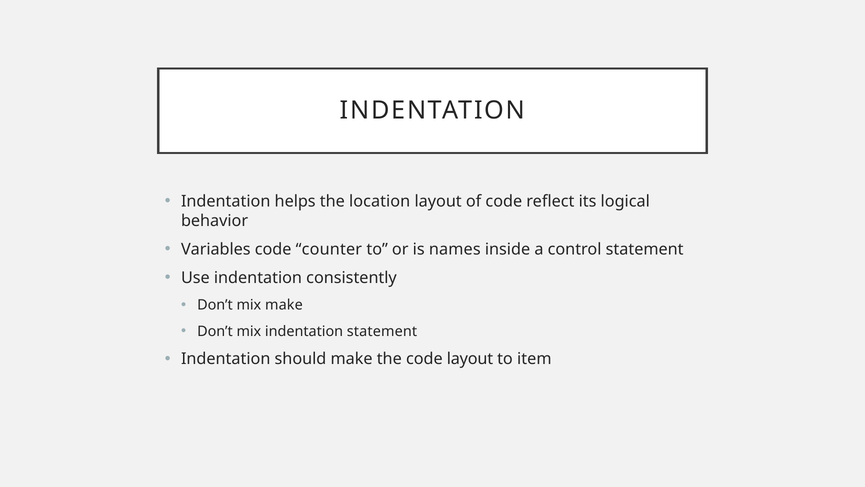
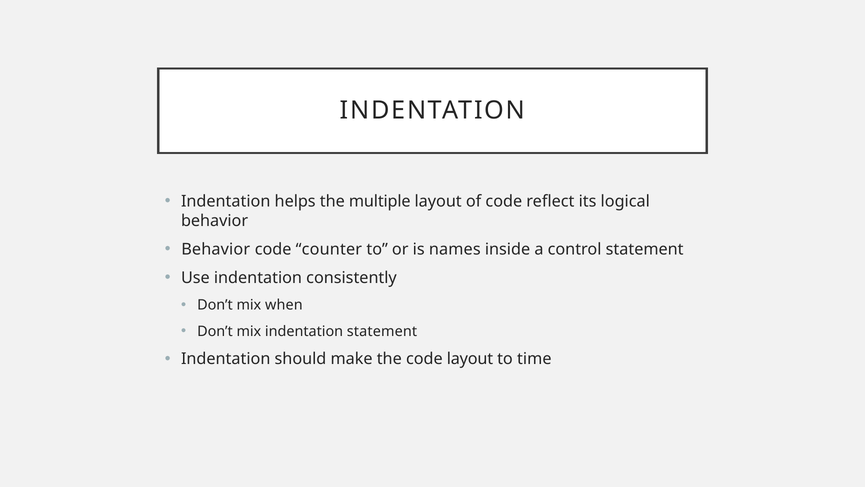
location: location -> multiple
Variables at (216, 249): Variables -> Behavior
mix make: make -> when
item: item -> time
